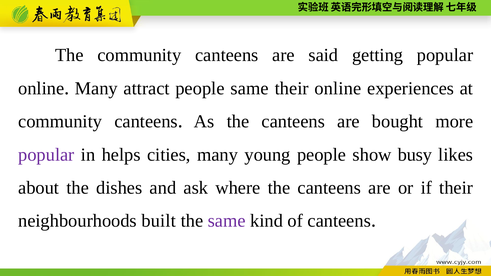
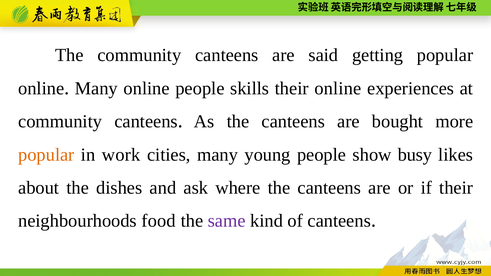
Many attract: attract -> online
people same: same -> skills
popular at (46, 155) colour: purple -> orange
helps: helps -> work
built: built -> food
